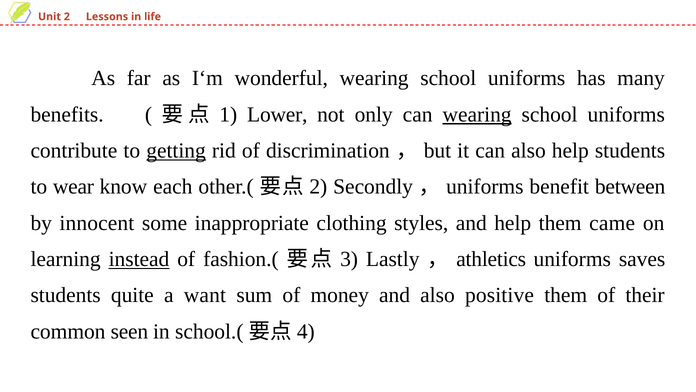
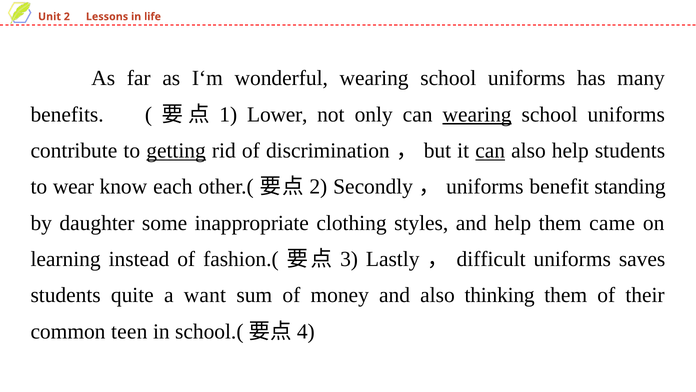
can at (490, 150) underline: none -> present
between: between -> standing
innocent: innocent -> daughter
instead underline: present -> none
athletics: athletics -> difficult
positive: positive -> thinking
seen: seen -> teen
